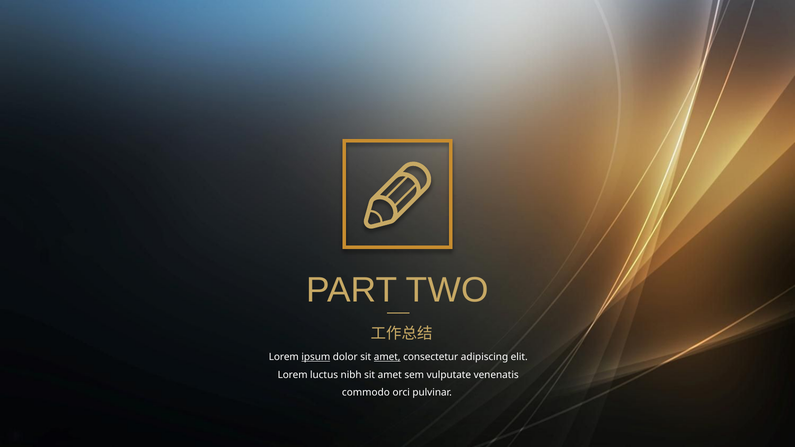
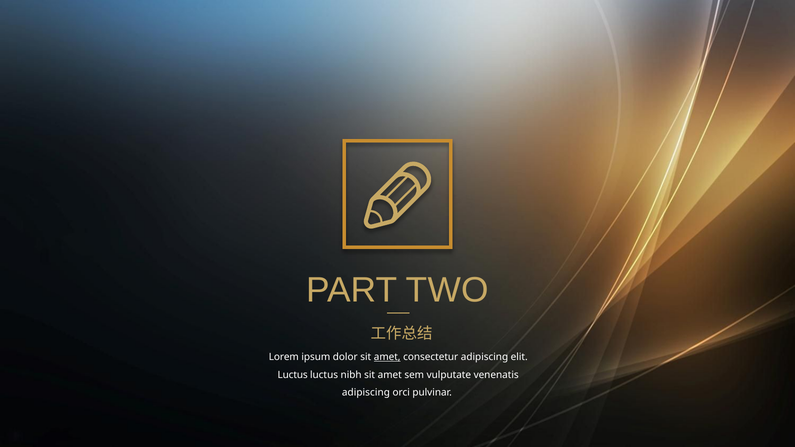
ipsum underline: present -> none
Lorem at (293, 375): Lorem -> Luctus
commodo at (366, 393): commodo -> adipiscing
